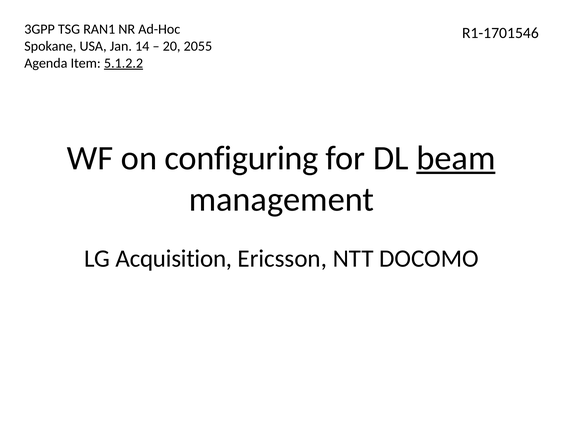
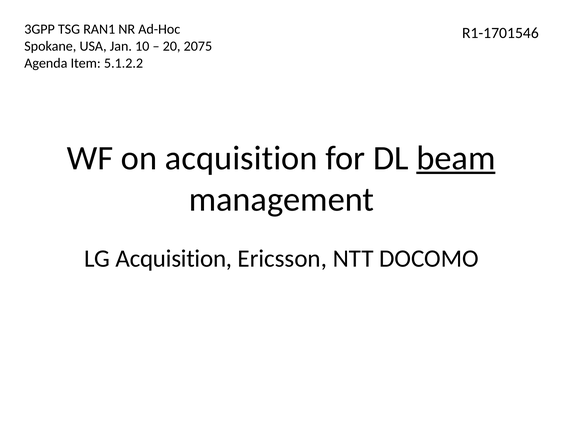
14: 14 -> 10
2055: 2055 -> 2075
5.1.2.2 underline: present -> none
on configuring: configuring -> acquisition
